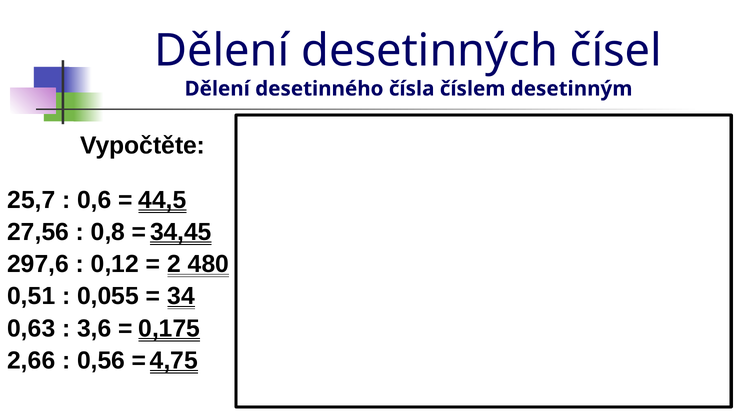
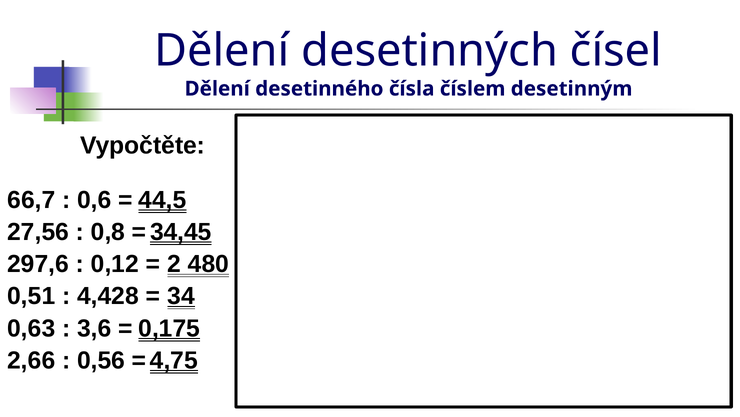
25,7: 25,7 -> 66,7
0,055: 0,055 -> 4,428
